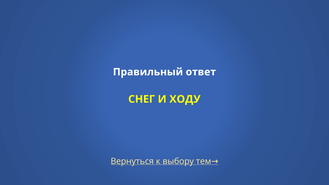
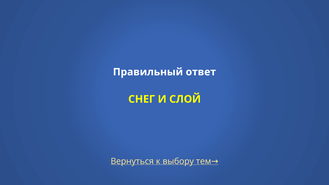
ХОДУ: ХОДУ -> СЛОЙ
